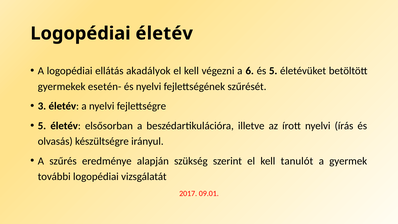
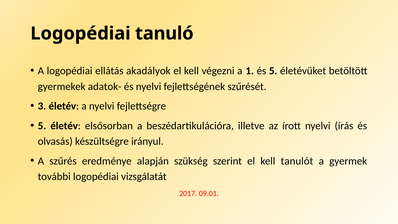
Logopédiai életév: életév -> tanuló
6: 6 -> 1
esetén-: esetén- -> adatok-
